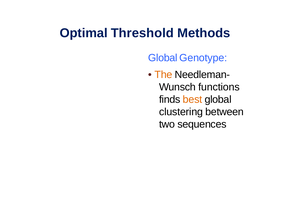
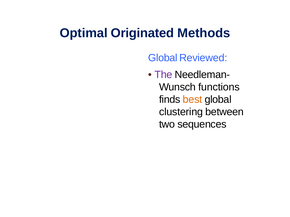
Threshold: Threshold -> Originated
Genotype: Genotype -> Reviewed
The colour: orange -> purple
